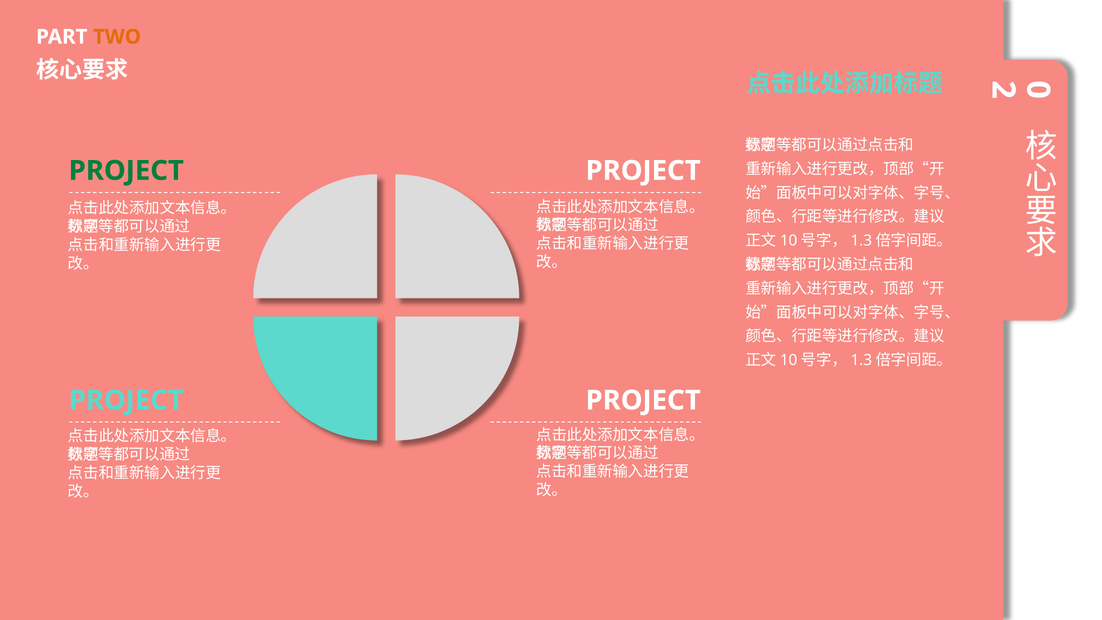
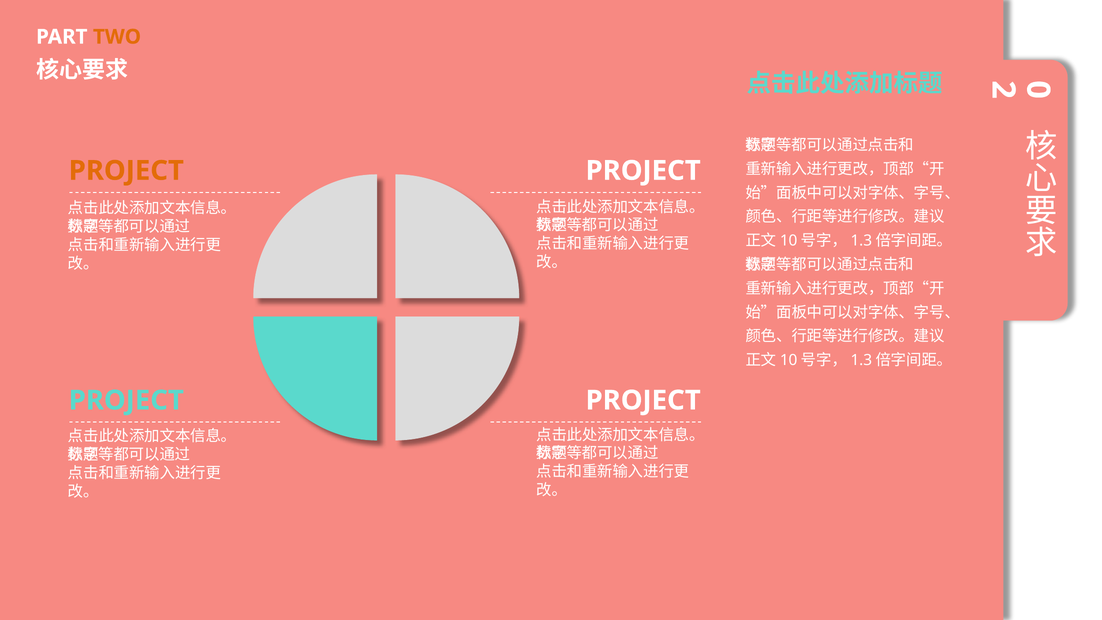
PROJECT at (126, 171) colour: green -> orange
